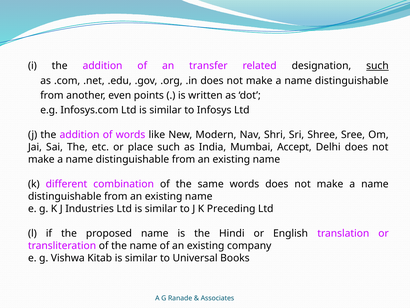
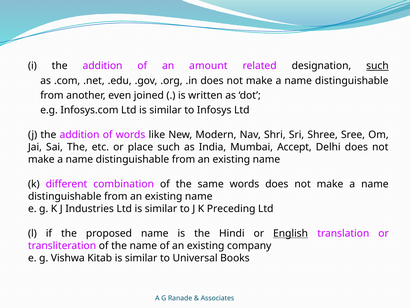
transfer: transfer -> amount
points: points -> joined
English underline: none -> present
